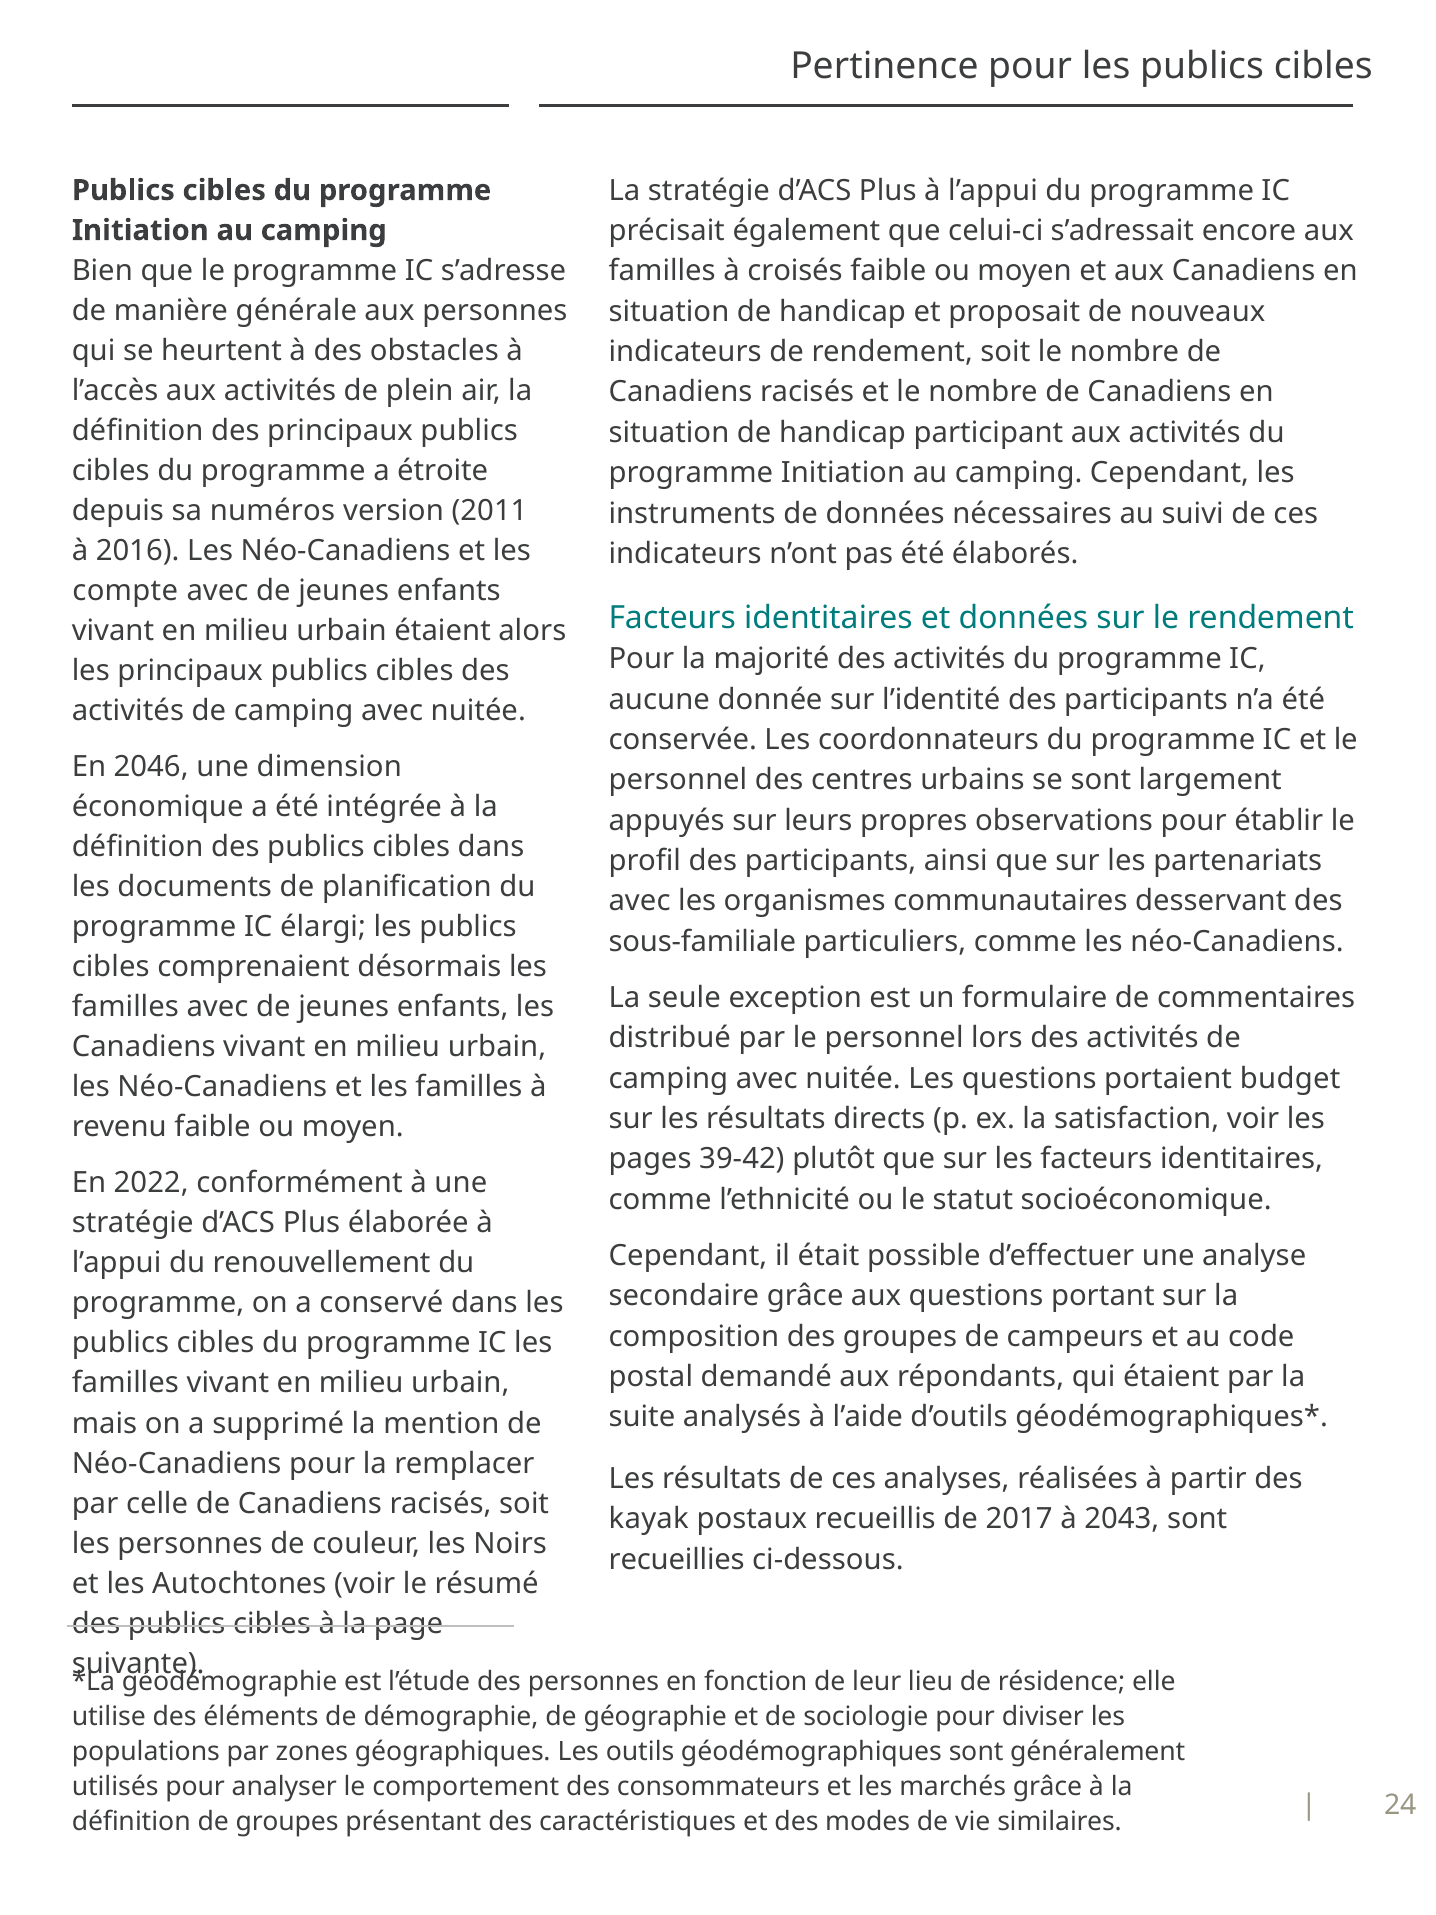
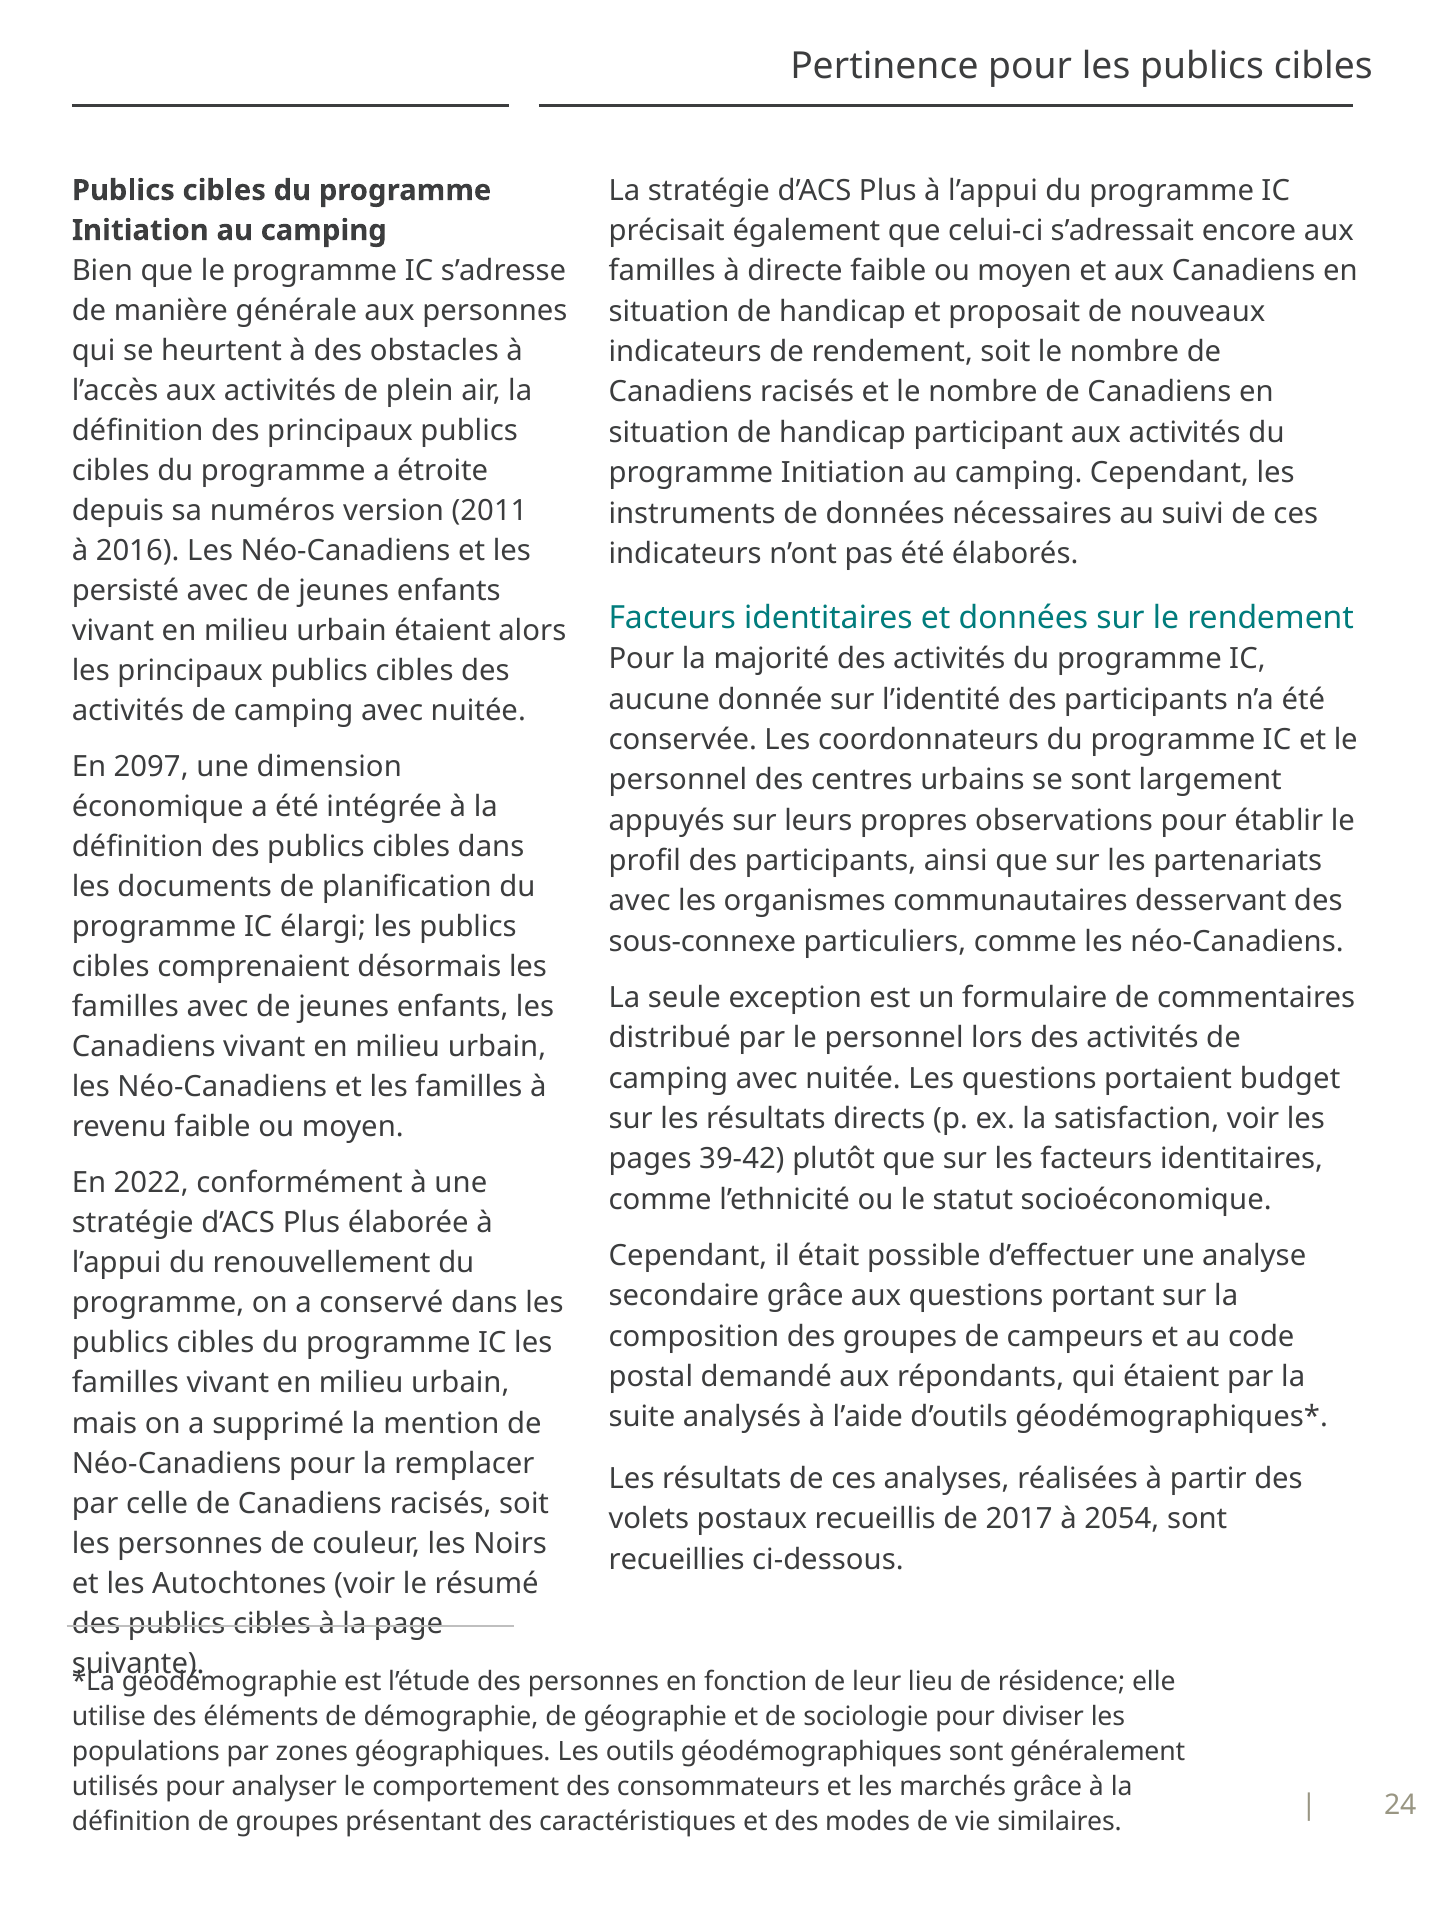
croisés: croisés -> directe
compte: compte -> persisté
2046: 2046 -> 2097
sous-familiale: sous-familiale -> sous-connexe
kayak: kayak -> volets
2043: 2043 -> 2054
